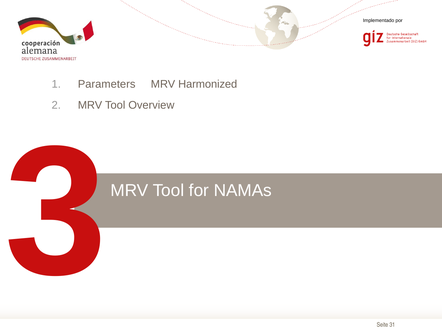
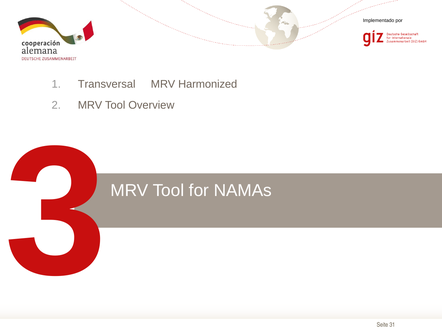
Parameters: Parameters -> Transversal
